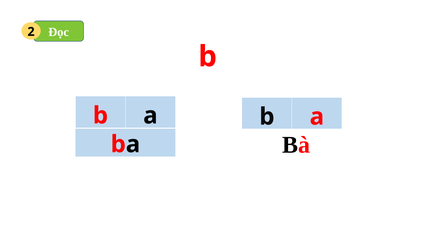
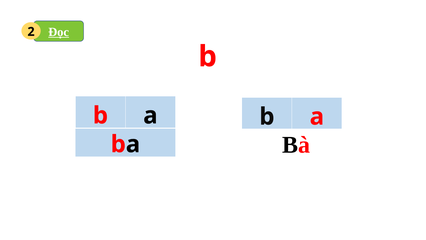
Đọc underline: none -> present
